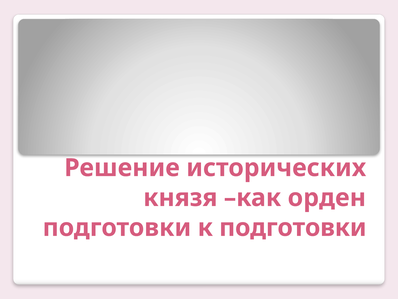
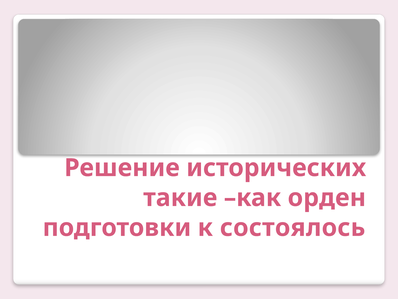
князя: князя -> такие
к подготовки: подготовки -> состоялось
